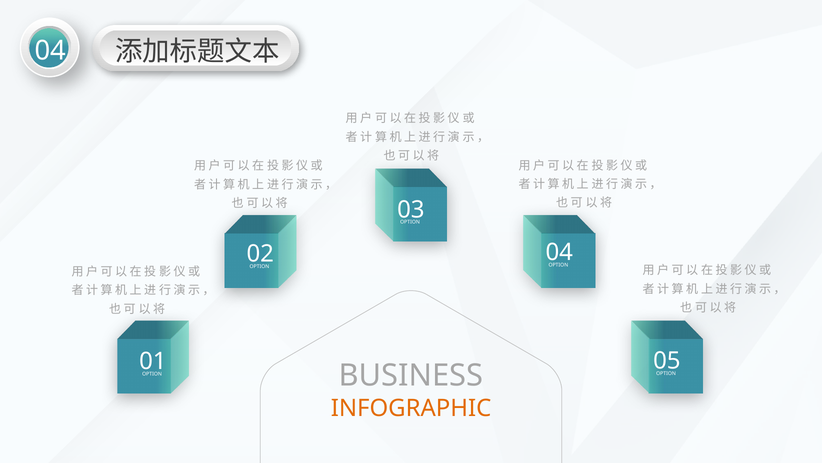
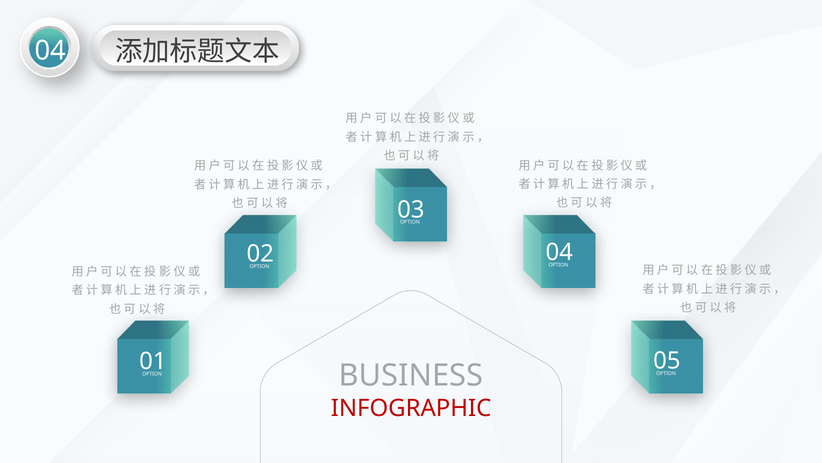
INFOGRAPHIC colour: orange -> red
